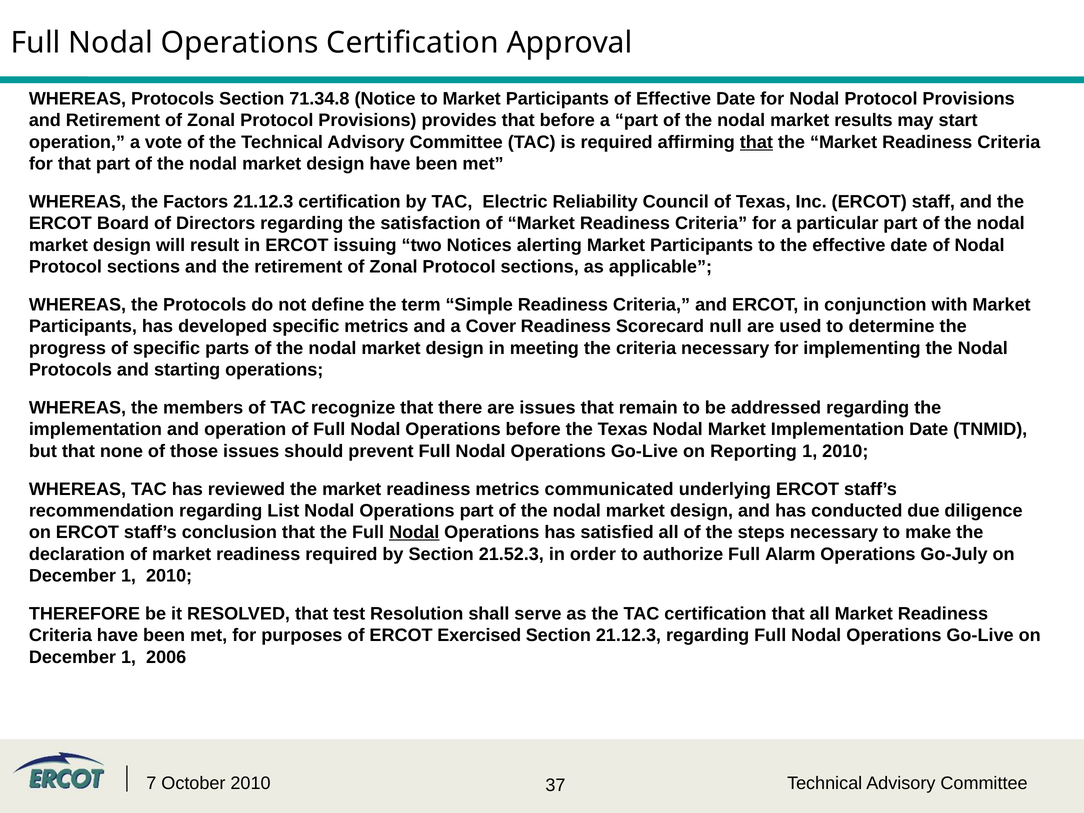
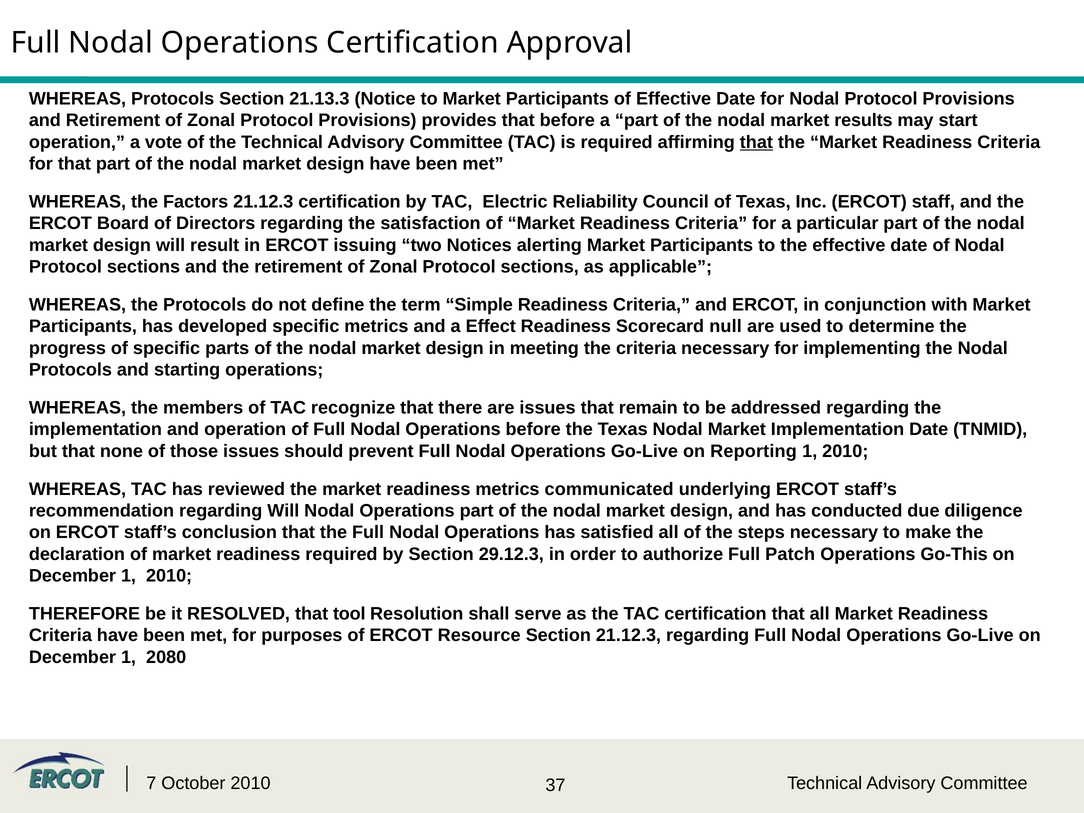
71.34.8: 71.34.8 -> 21.13.3
Cover: Cover -> Effect
regarding List: List -> Will
Nodal at (414, 532) underline: present -> none
21.52.3: 21.52.3 -> 29.12.3
Alarm: Alarm -> Patch
Go-July: Go-July -> Go-This
test: test -> tool
Exercised: Exercised -> Resource
2006: 2006 -> 2080
